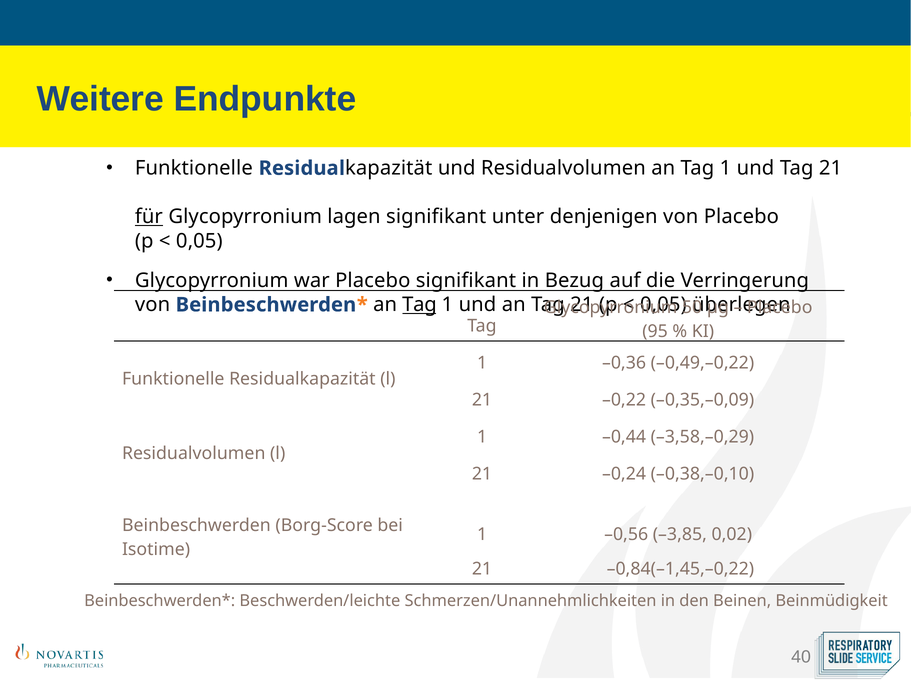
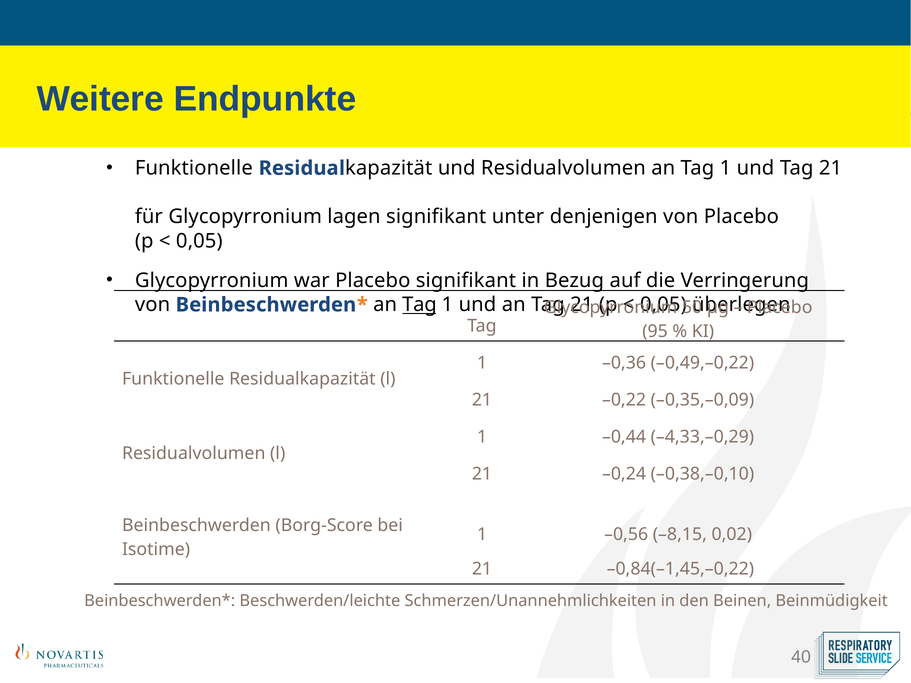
für underline: present -> none
–3,58,–0,29: –3,58,–0,29 -> –4,33,–0,29
–3,85: –3,85 -> –8,15
